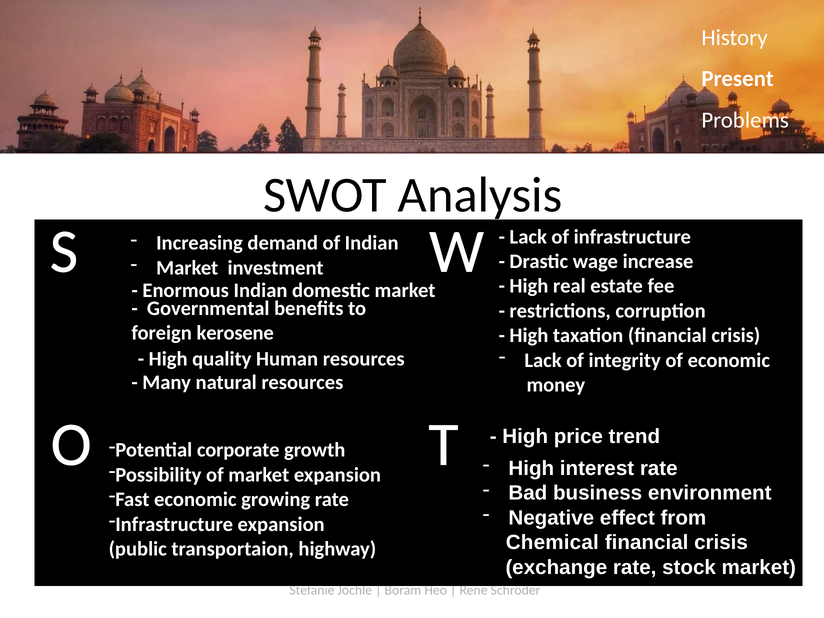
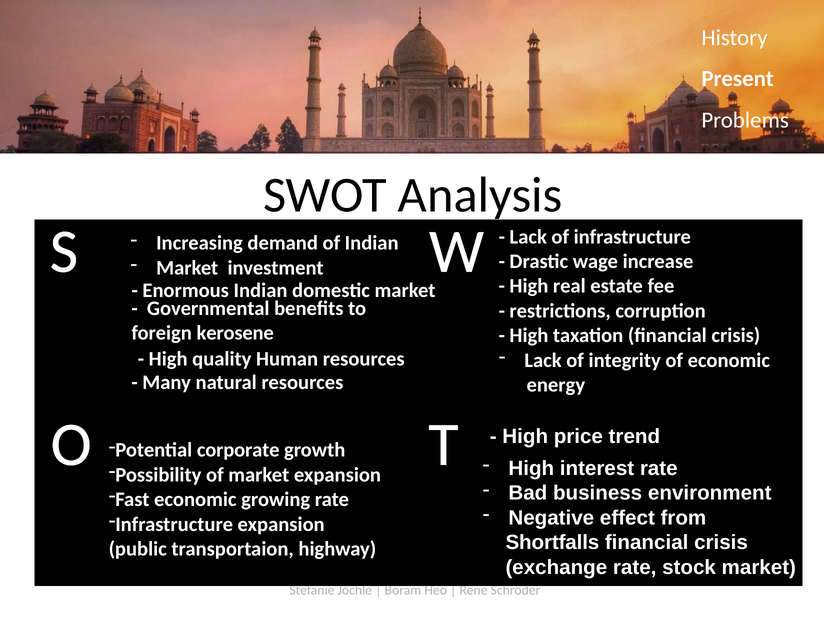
money: money -> energy
Chemical: Chemical -> Shortfalls
